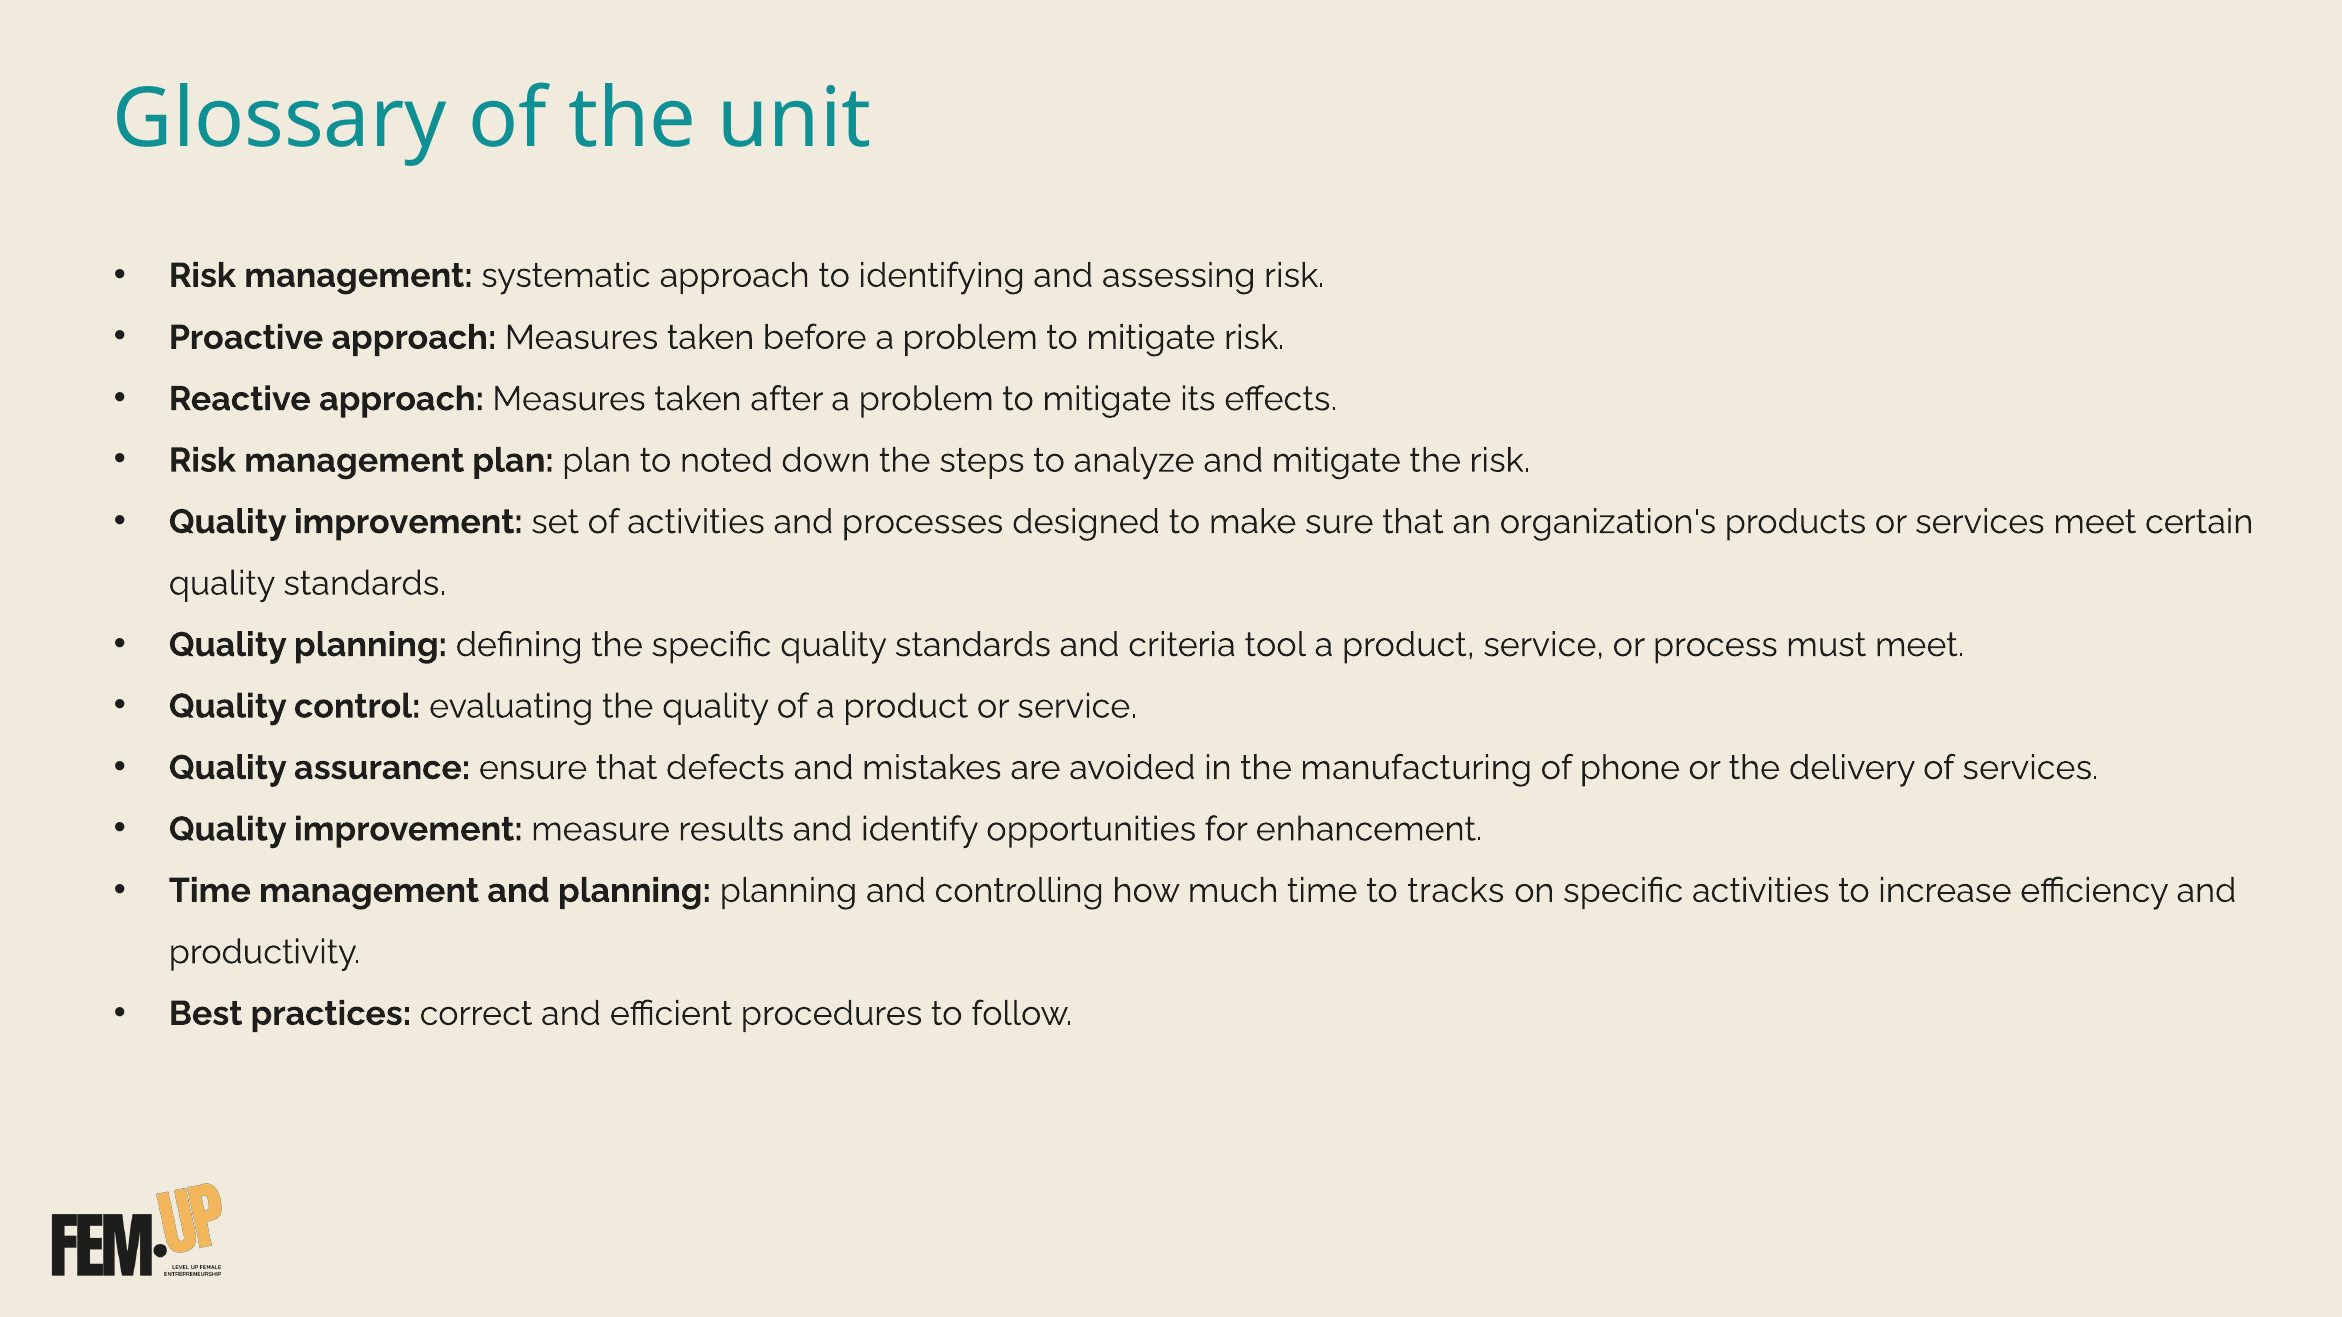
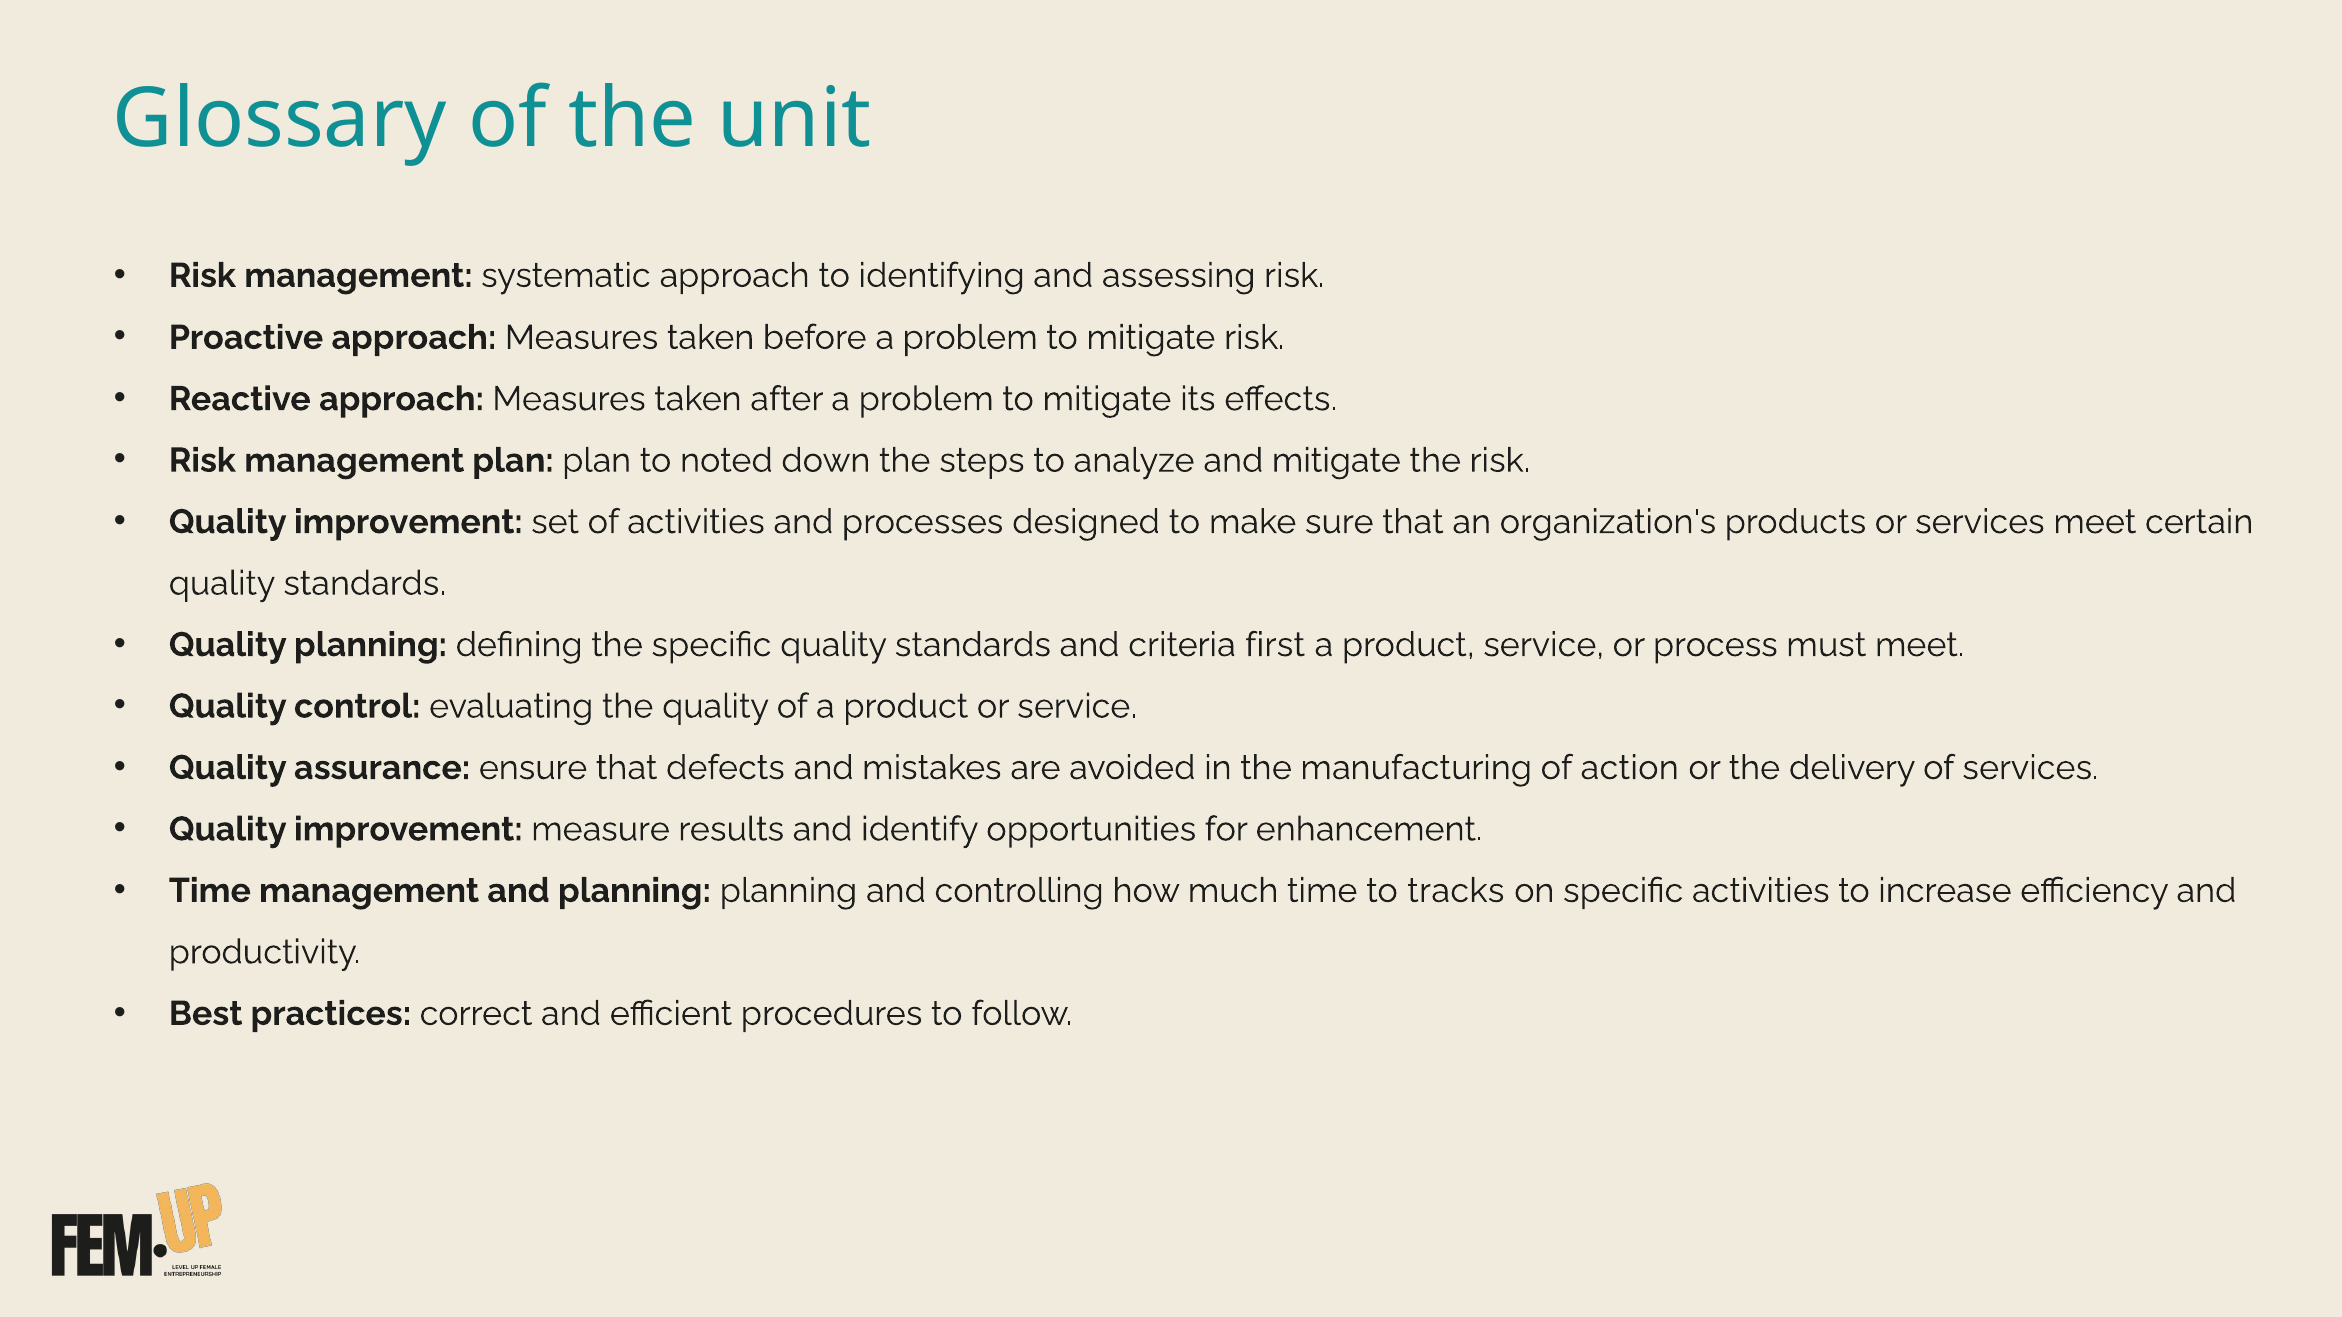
tool: tool -> first
phone: phone -> action
